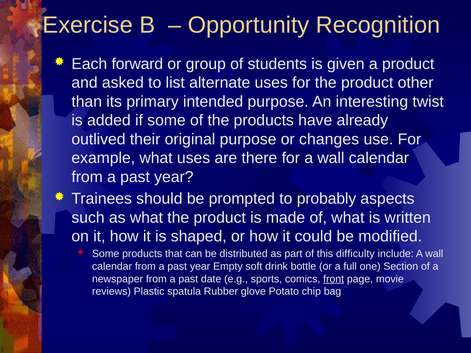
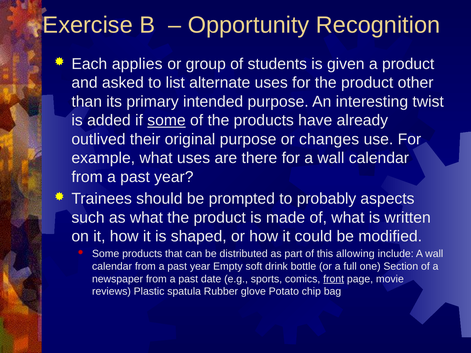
forward: forward -> applies
some at (167, 120) underline: none -> present
difficulty: difficulty -> allowing
